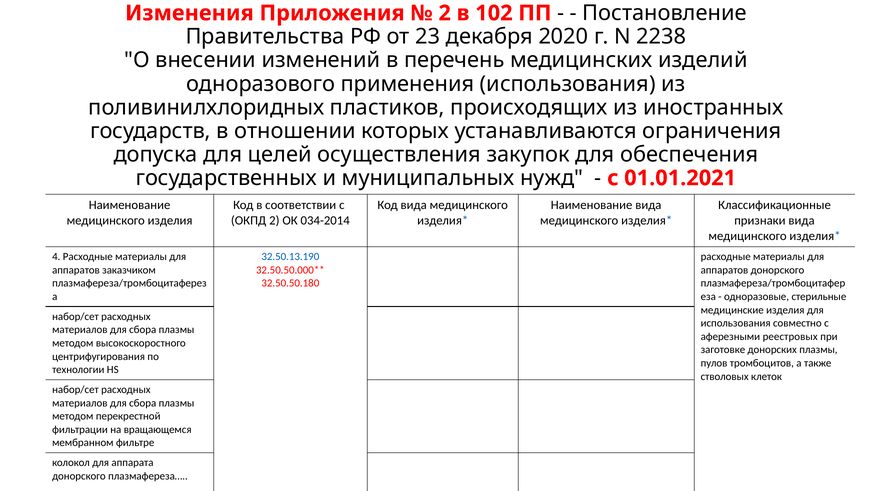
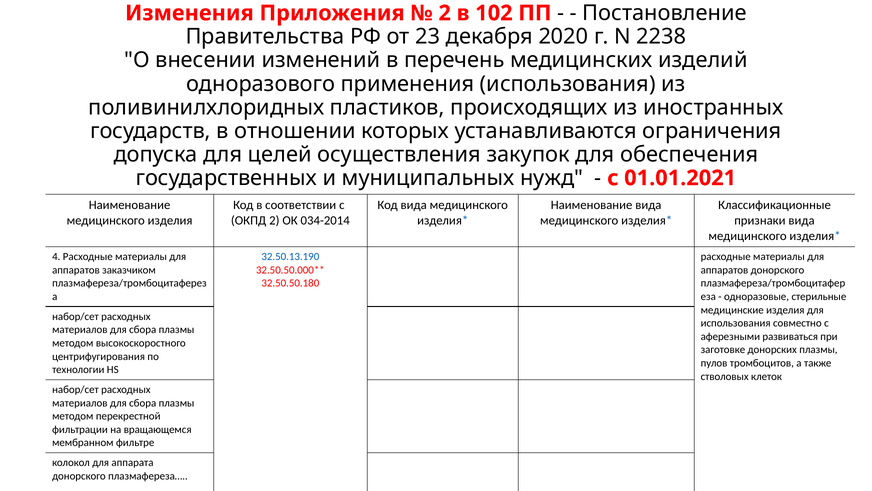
реестровых: реестровых -> развиваться
